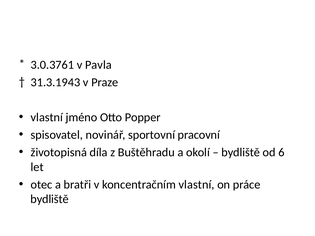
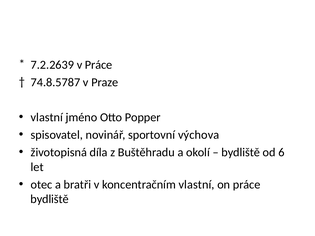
3.0.3761: 3.0.3761 -> 7.2.2639
v Pavla: Pavla -> Práce
31.3.1943: 31.3.1943 -> 74.8.5787
pracovní: pracovní -> výchova
